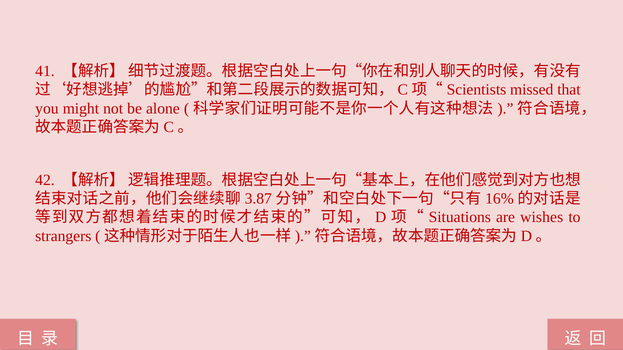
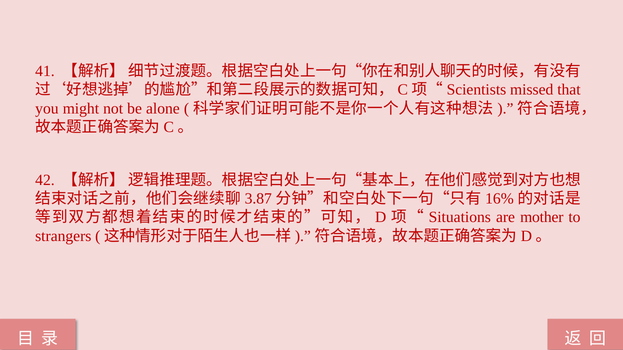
wishes: wishes -> mother
